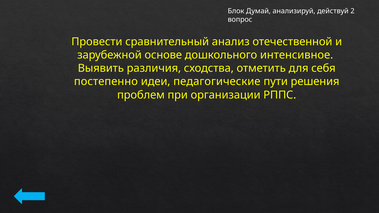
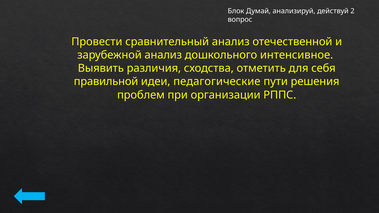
зарубежной основе: основе -> анализ
постепенно: постепенно -> правильной
